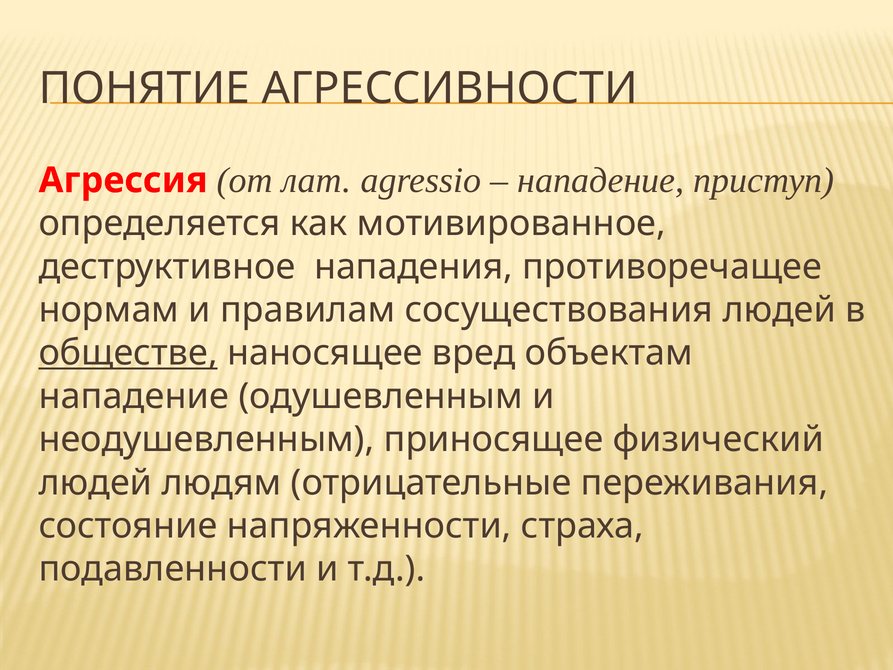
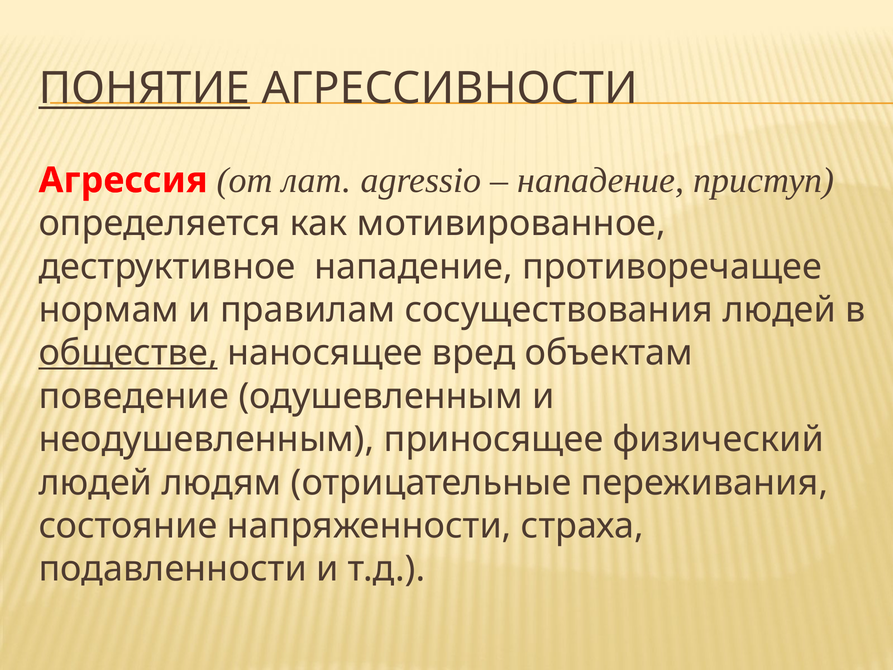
ПОНЯТИЕ underline: none -> present
деструктивное нападения: нападения -> нападение
нападение at (134, 396): нападение -> поведение
